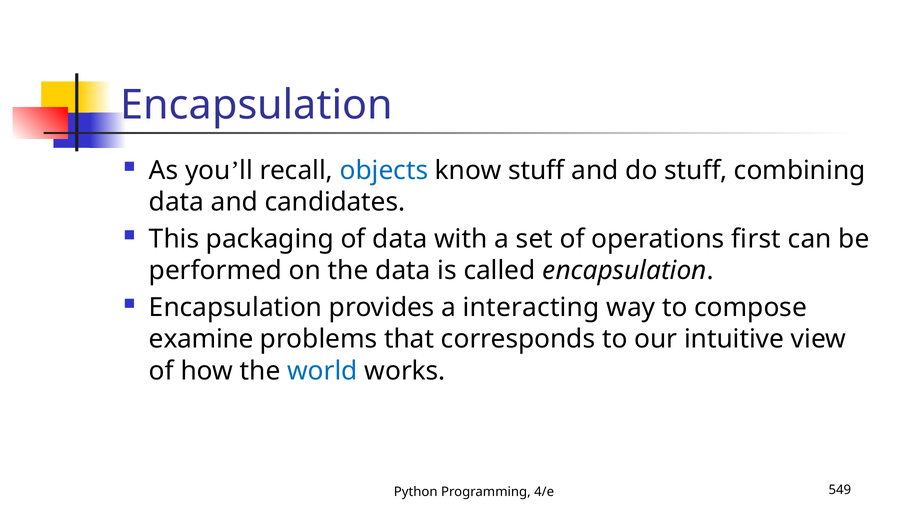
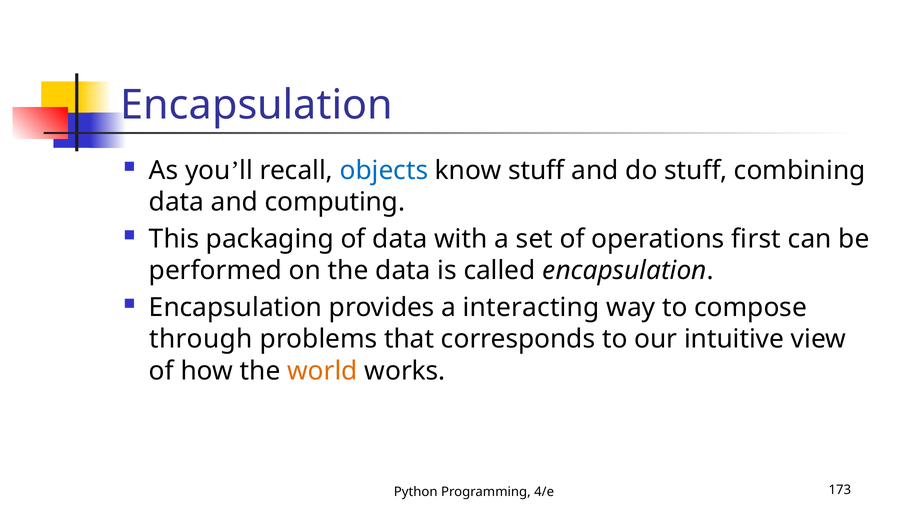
candidates: candidates -> computing
examine: examine -> through
world colour: blue -> orange
549: 549 -> 173
